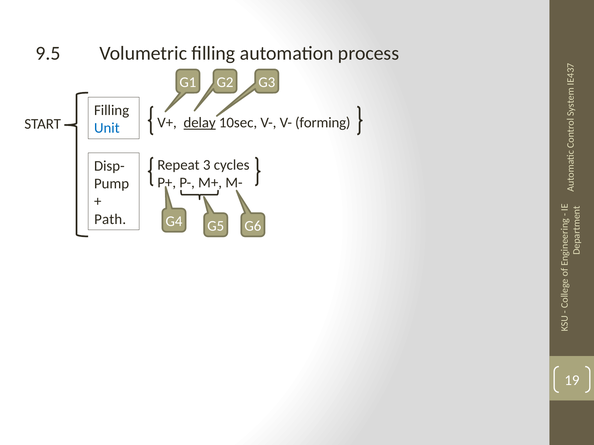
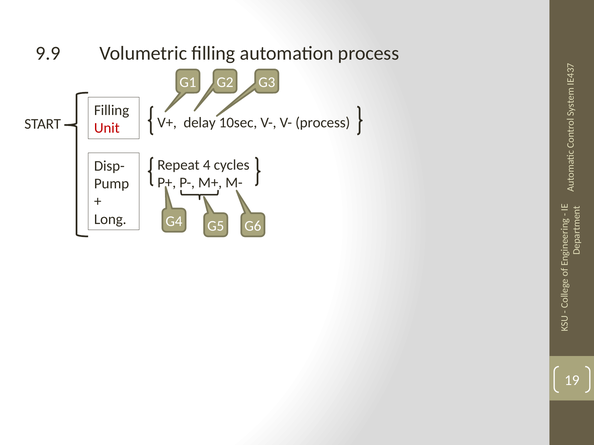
9.5: 9.5 -> 9.9
Unit colour: blue -> red
delay underline: present -> none
V- forming: forming -> process
Repeat 3: 3 -> 4
Path: Path -> Long
